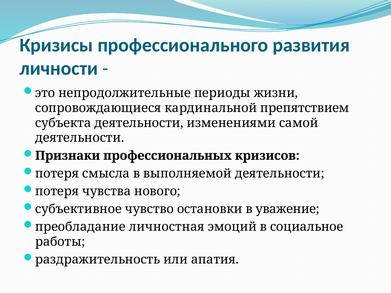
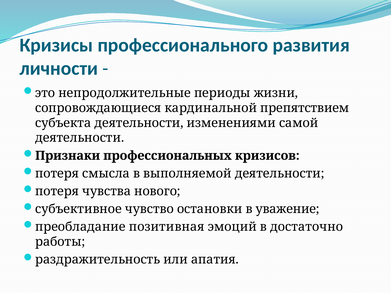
личностная: личностная -> позитивная
социальное: социальное -> достаточно
